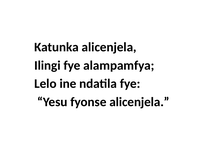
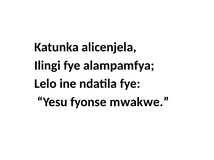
fyonse alicenjela: alicenjela -> mwakwe
